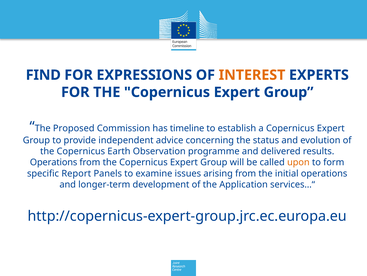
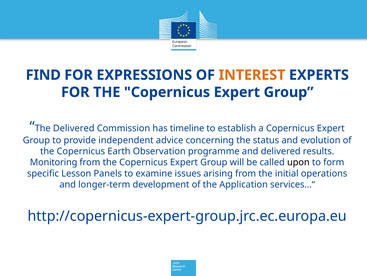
The Proposed: Proposed -> Delivered
Operations at (54, 162): Operations -> Monitoring
upon colour: orange -> black
Report: Report -> Lesson
